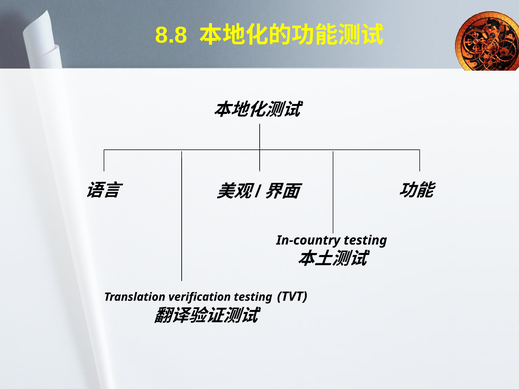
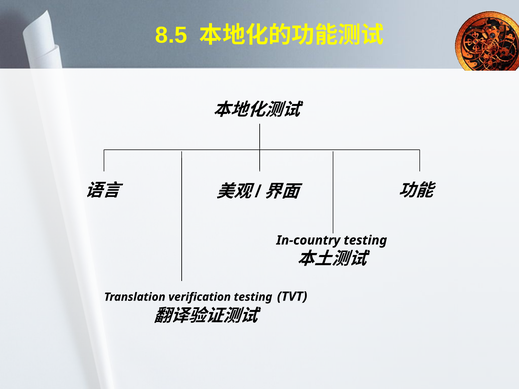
8.8: 8.8 -> 8.5
